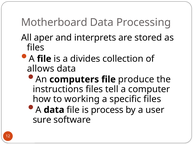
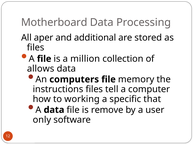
interprets: interprets -> additional
divides: divides -> million
produce: produce -> memory
specific files: files -> that
process: process -> remove
sure: sure -> only
